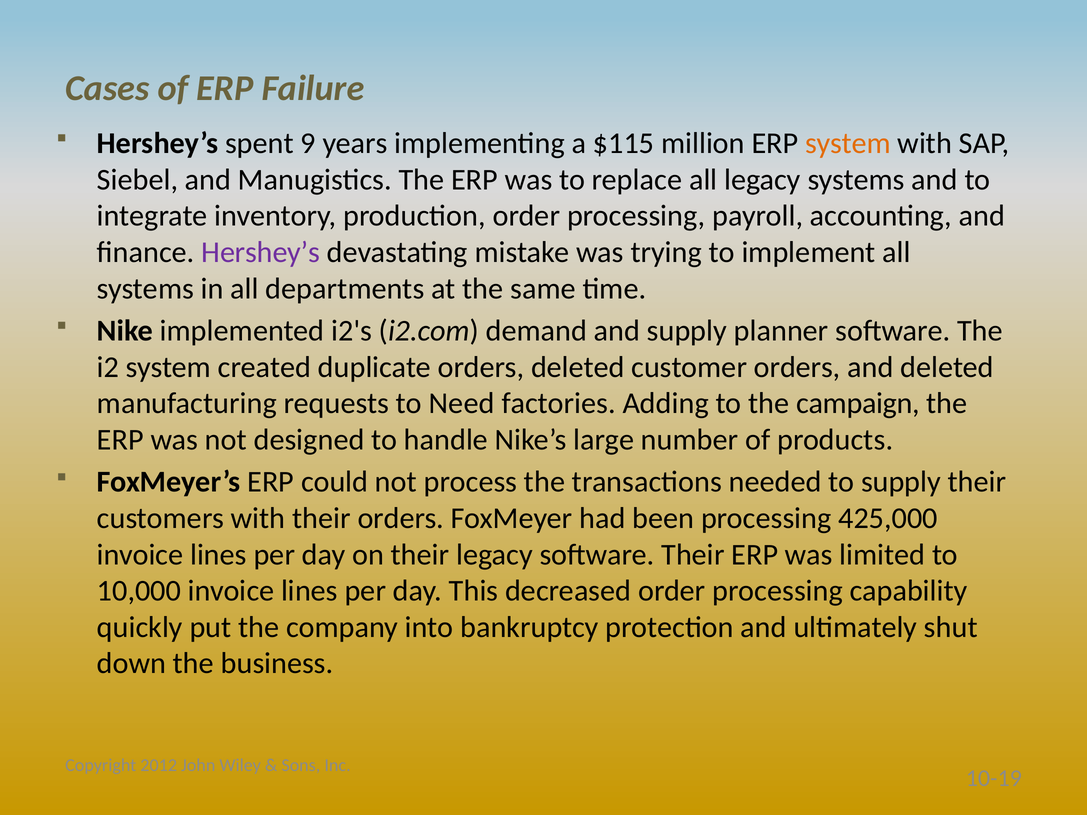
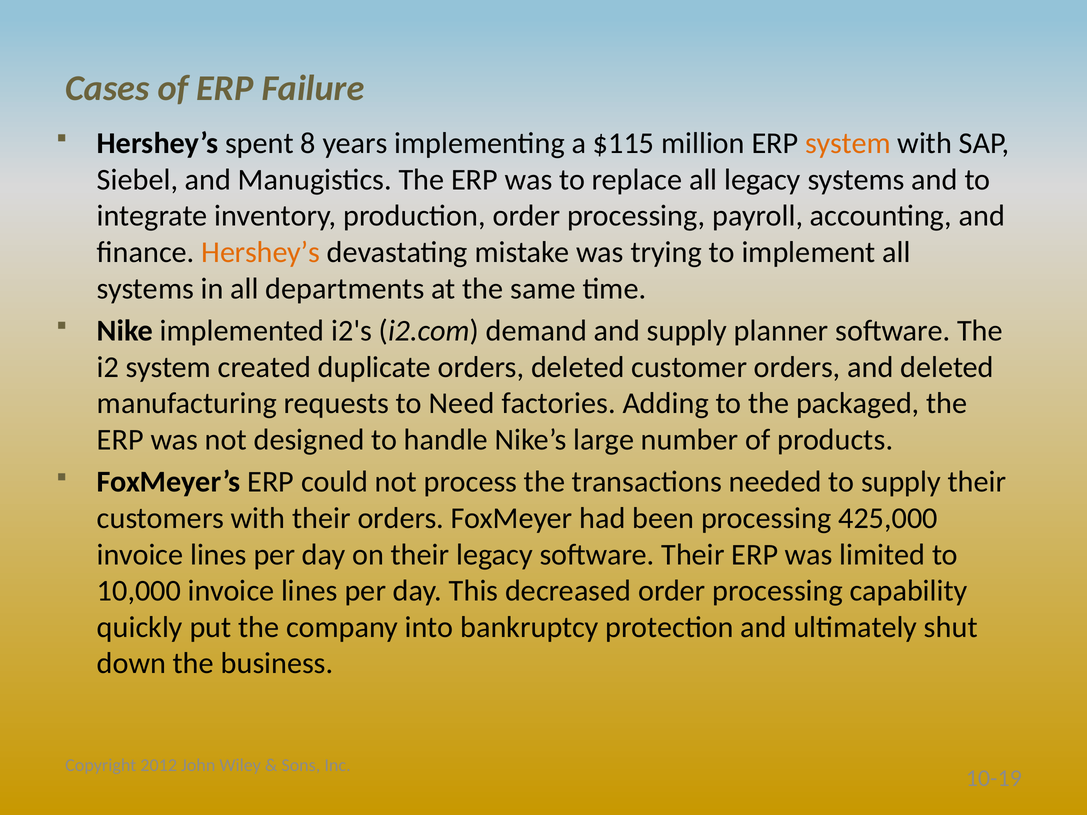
9: 9 -> 8
Hershey’s at (261, 252) colour: purple -> orange
campaign: campaign -> packaged
